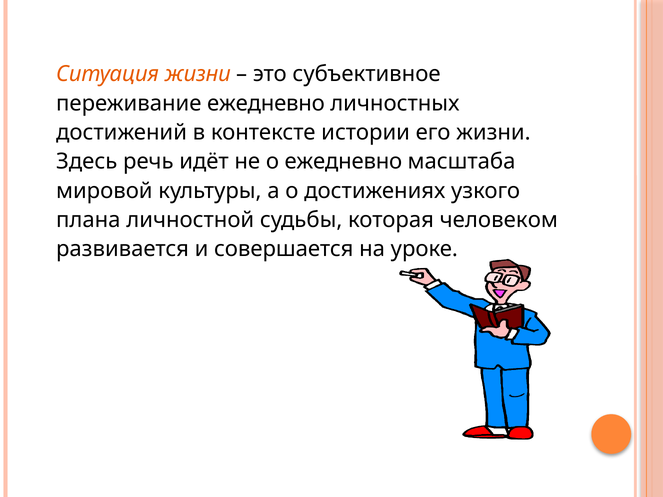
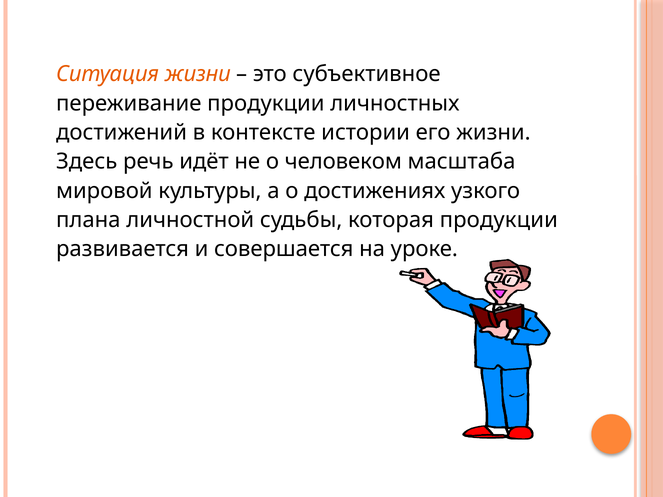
переживание ежедневно: ежедневно -> продукции
о ежедневно: ежедневно -> человеком
которая человеком: человеком -> продукции
